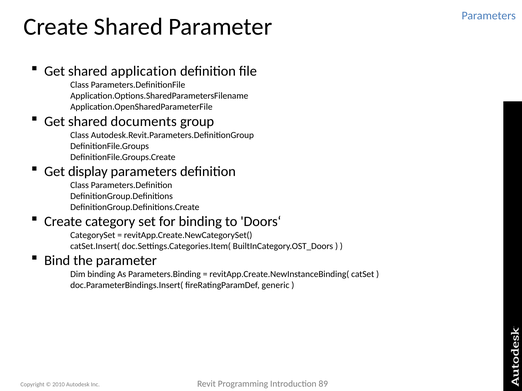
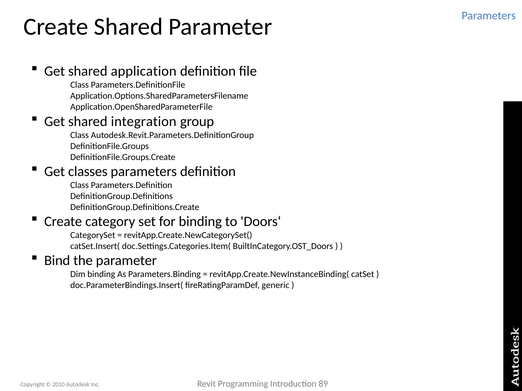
documents: documents -> integration
display: display -> classes
